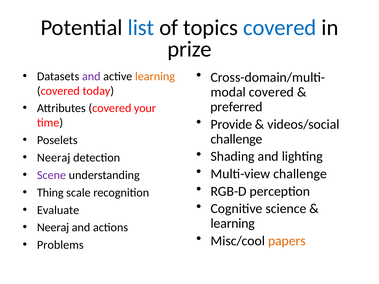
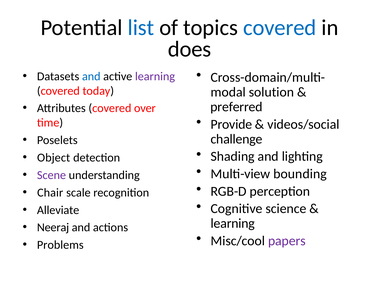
prize: prize -> does
and at (91, 76) colour: purple -> blue
learning at (155, 76) colour: orange -> purple
covered at (271, 92): covered -> solution
your: your -> over
Neeraj at (54, 158): Neeraj -> Object
Multi-view challenge: challenge -> bounding
Thing: Thing -> Chair
Evaluate: Evaluate -> Alleviate
papers colour: orange -> purple
